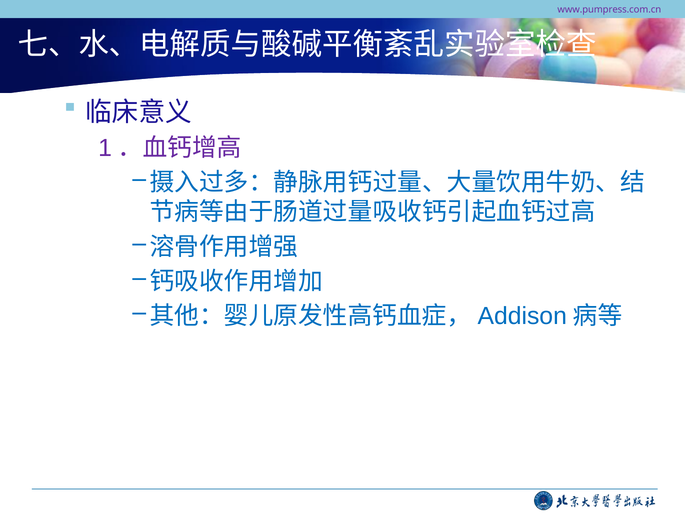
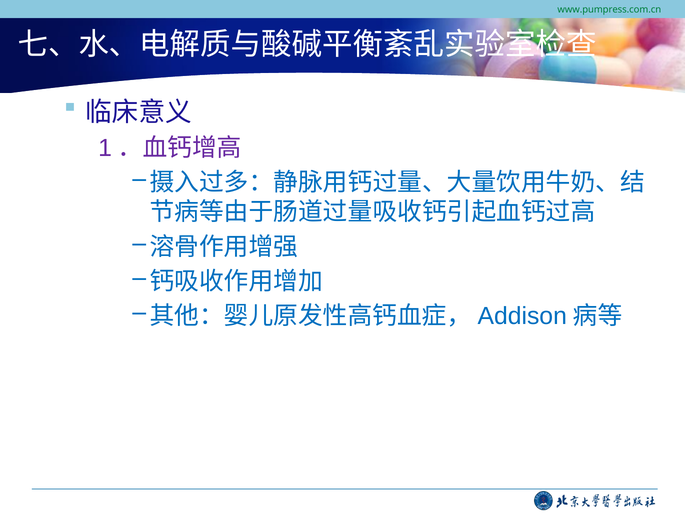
www.pumpress.com.cn colour: purple -> green
